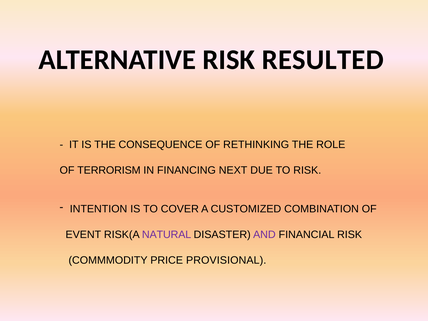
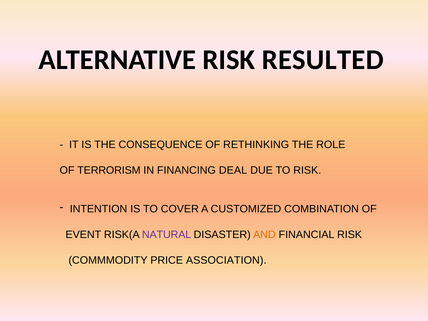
NEXT: NEXT -> DEAL
AND colour: purple -> orange
PROVISIONAL: PROVISIONAL -> ASSOCIATION
